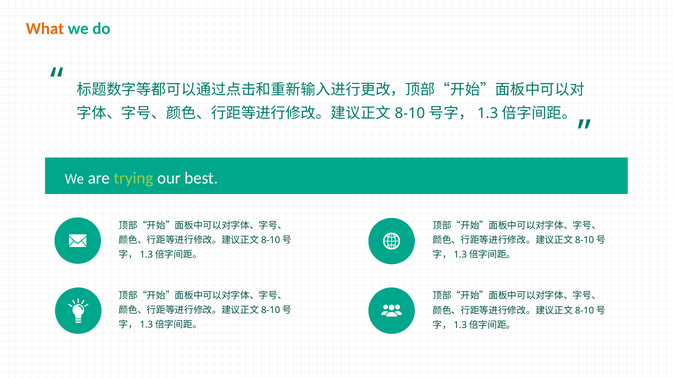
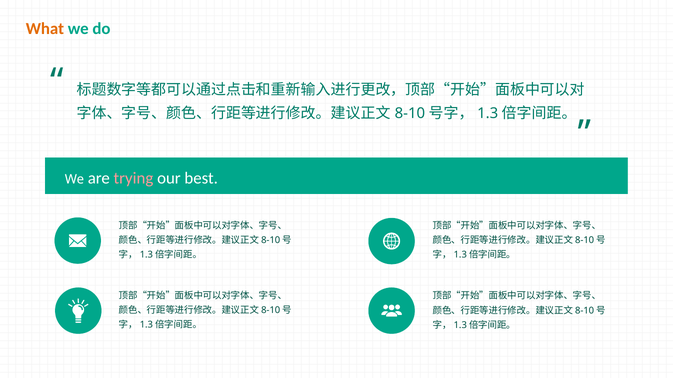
trying colour: light green -> pink
